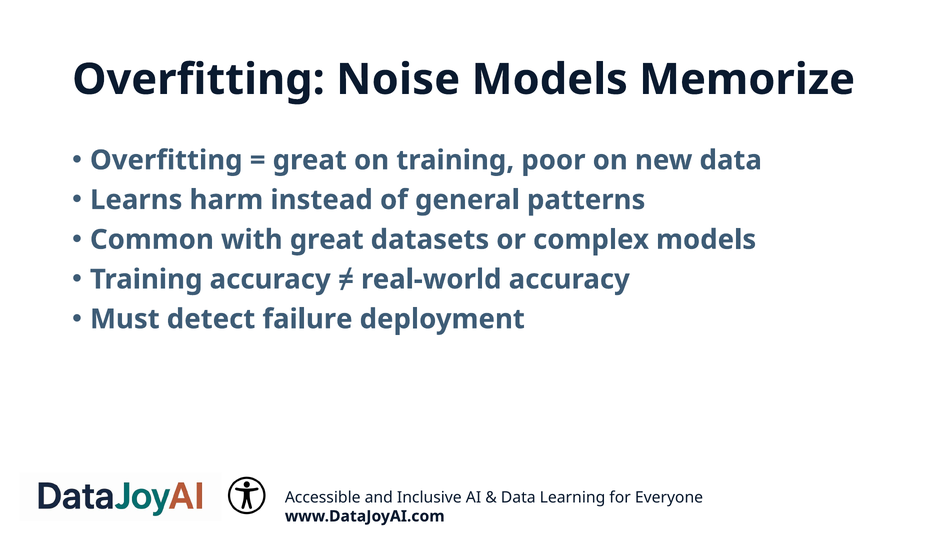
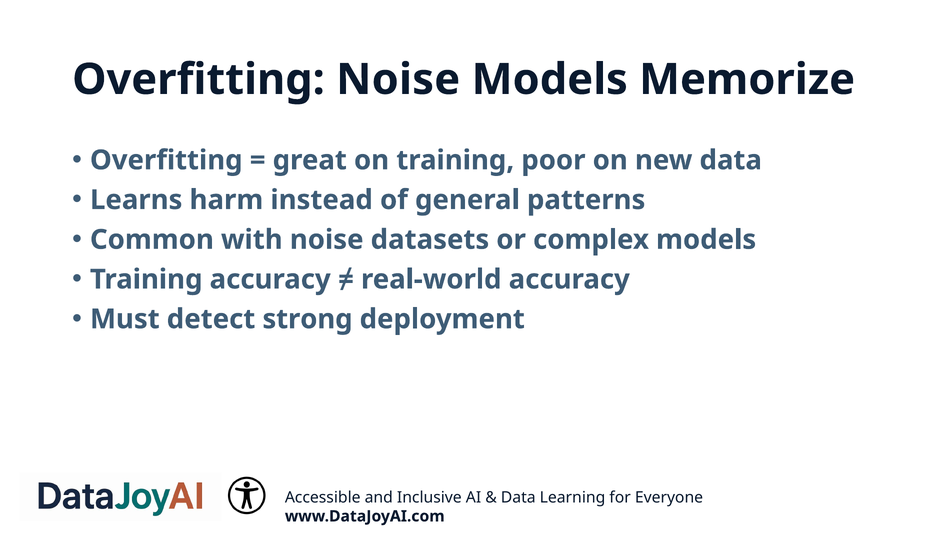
with great: great -> noise
failure: failure -> strong
